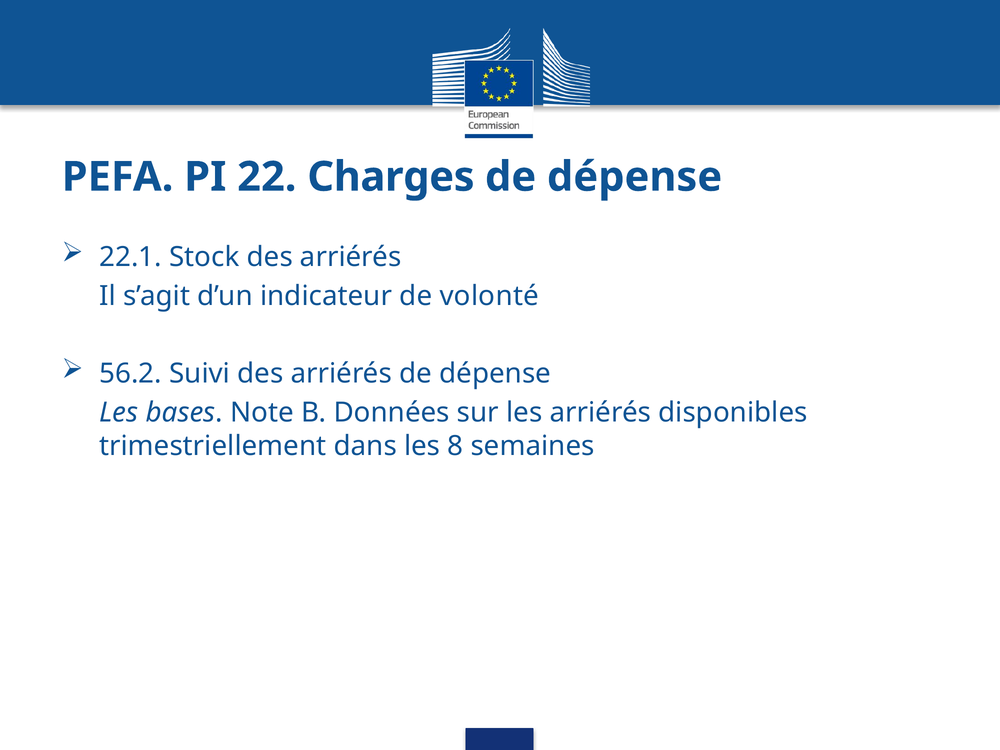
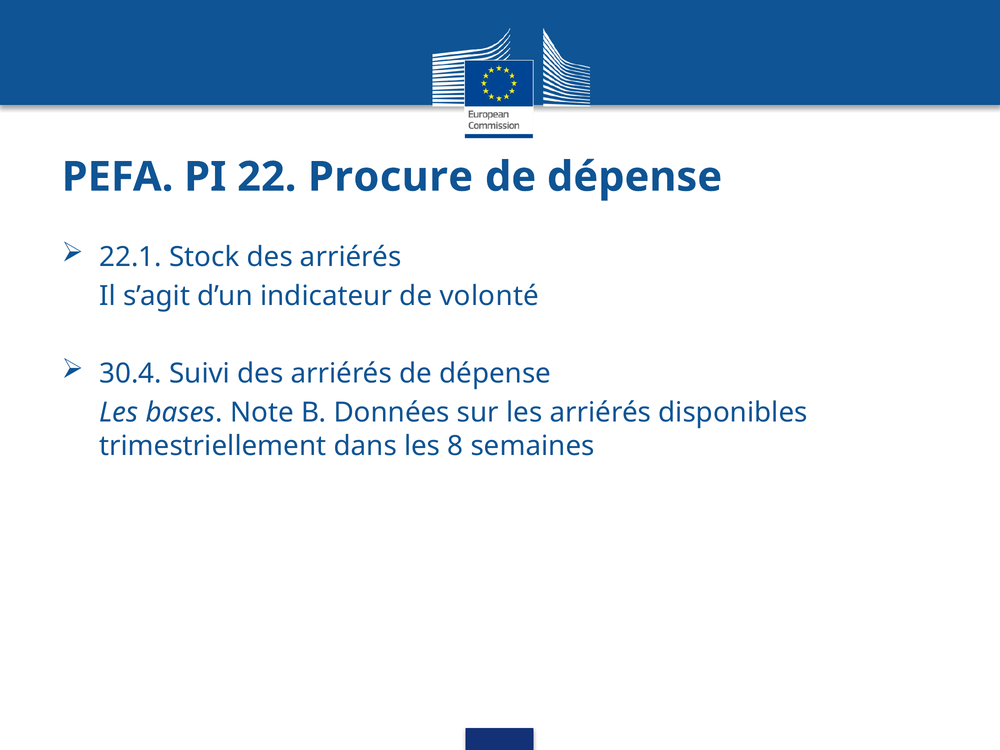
Charges: Charges -> Procure
56.2: 56.2 -> 30.4
